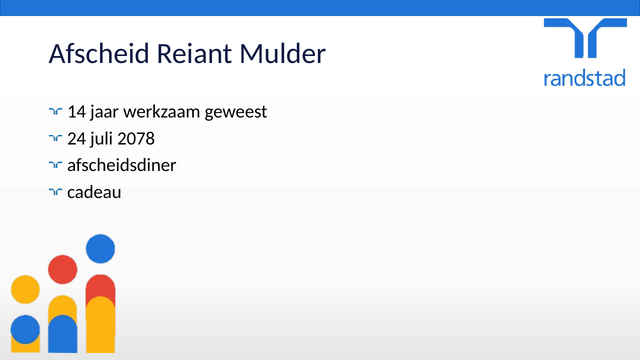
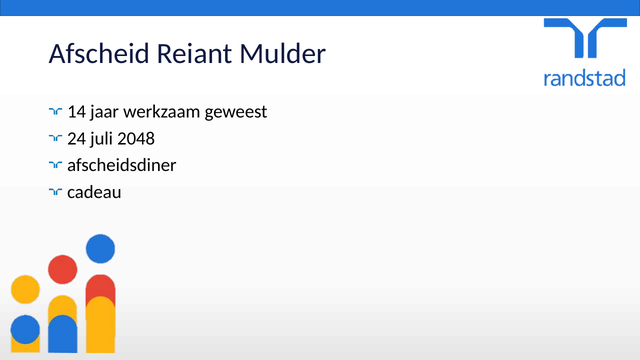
2078: 2078 -> 2048
